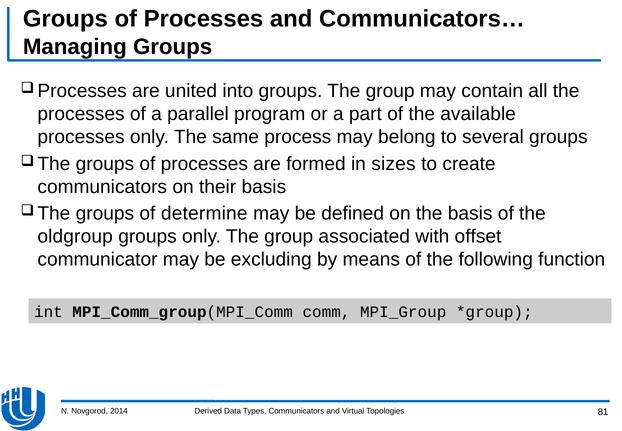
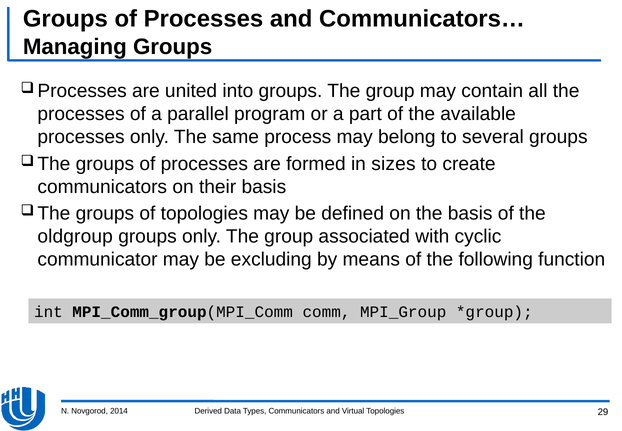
of determine: determine -> topologies
offset: offset -> cyclic
81: 81 -> 29
